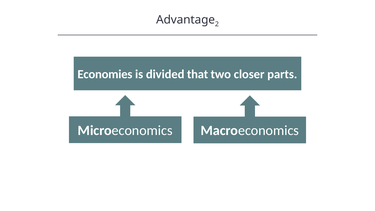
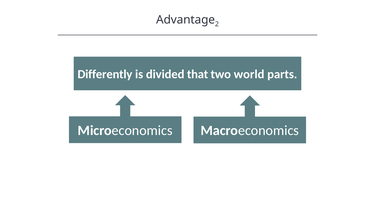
Economies: Economies -> Differently
closer: closer -> world
